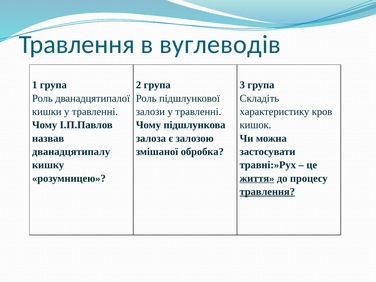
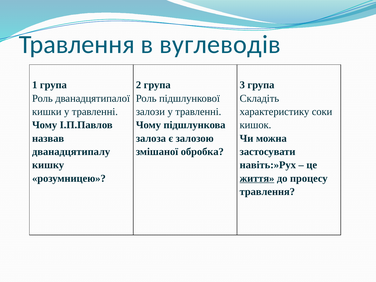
кров: кров -> соки
травні:»Рух: травні:»Рух -> навіть:»Рух
травлення at (267, 192) underline: present -> none
